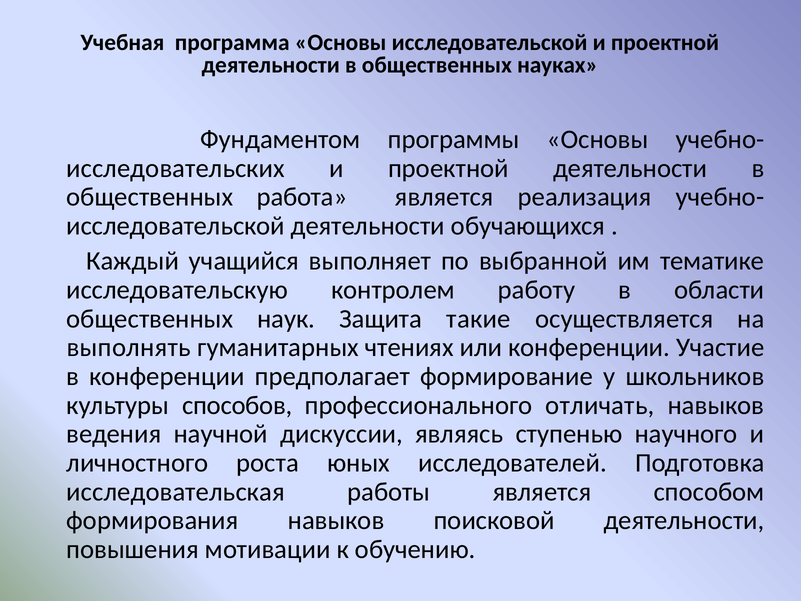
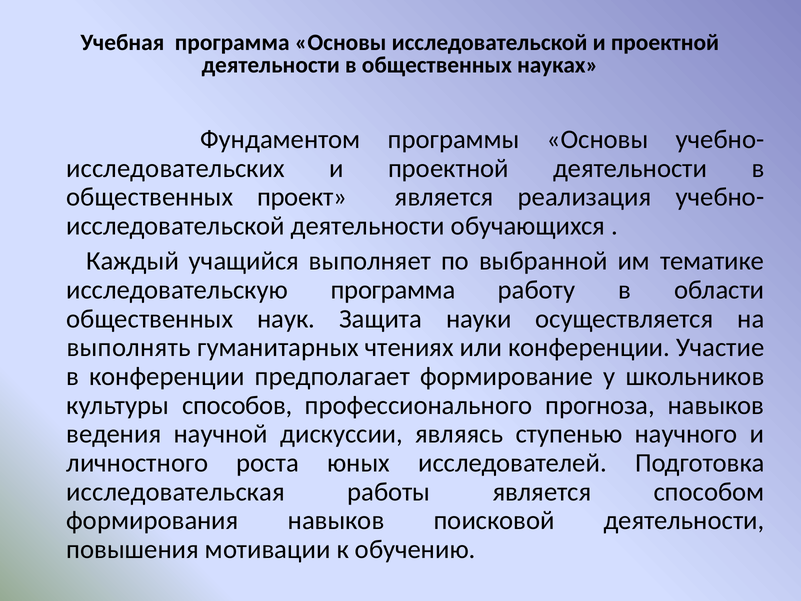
работа: работа -> проект
исследовательскую контролем: контролем -> программа
такие: такие -> науки
отличать: отличать -> прогноза
